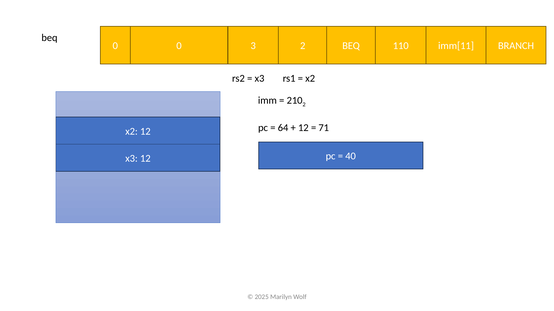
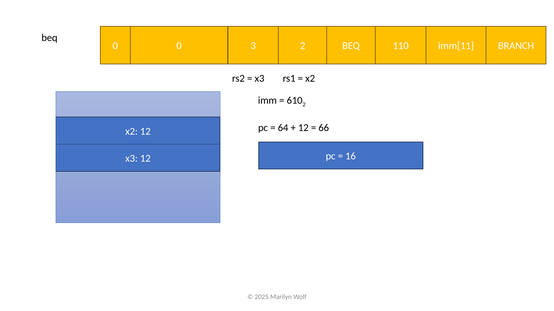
210: 210 -> 610
71: 71 -> 66
40: 40 -> 16
